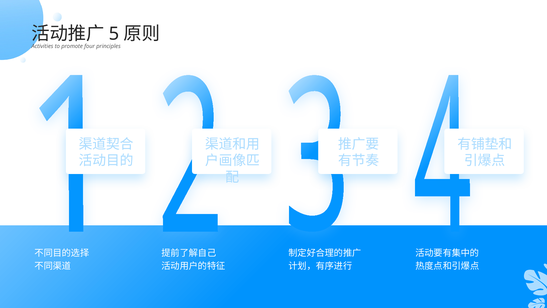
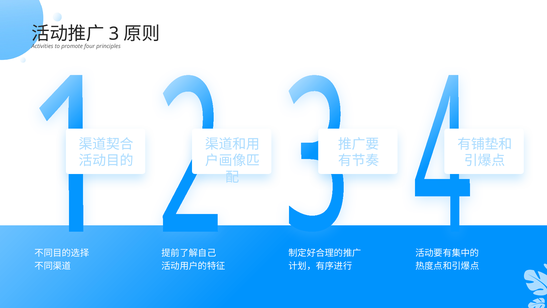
5: 5 -> 3
